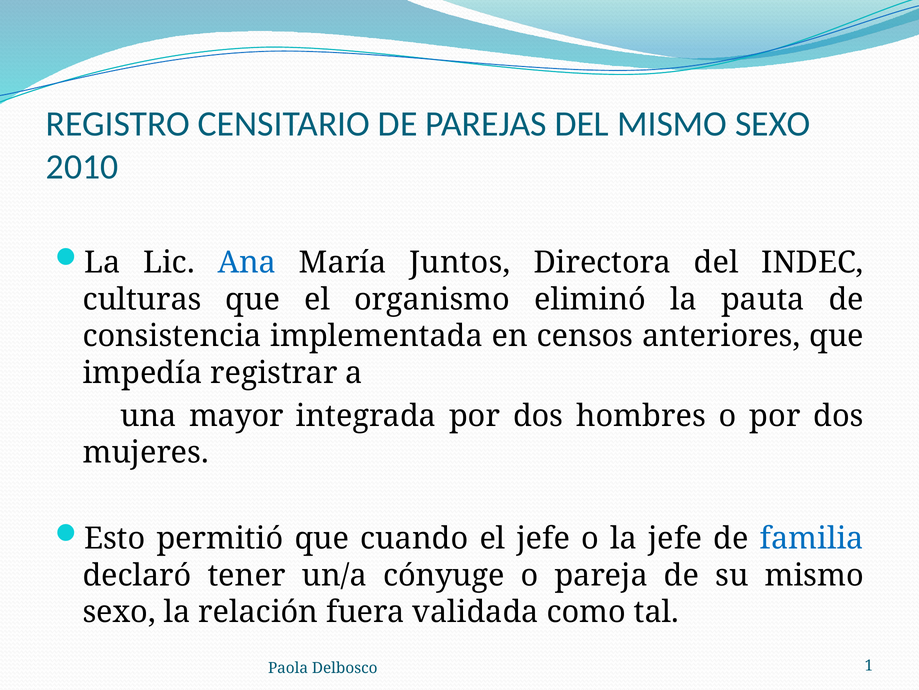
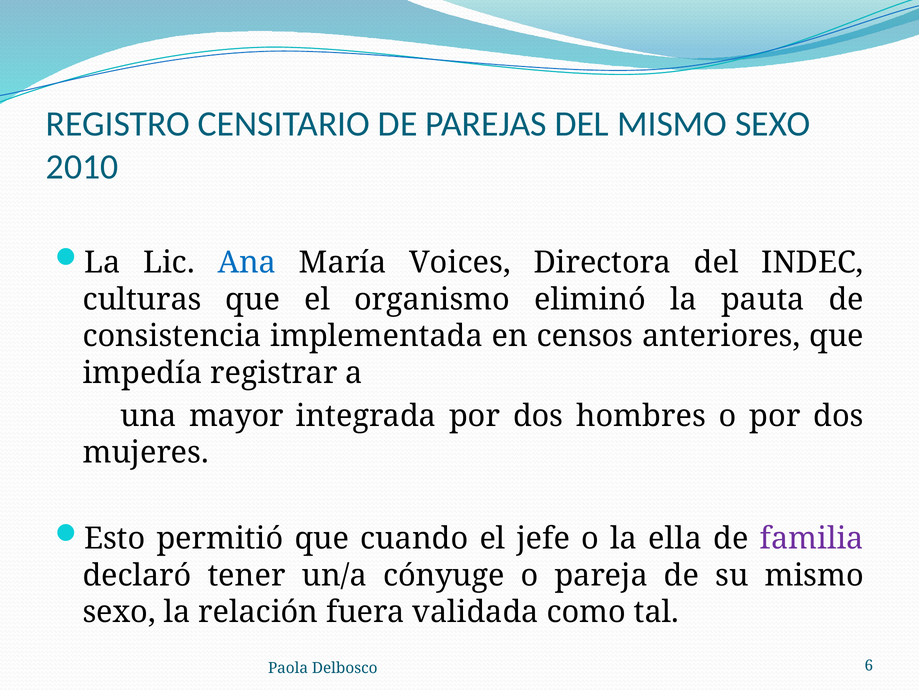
Juntos: Juntos -> Voices
la jefe: jefe -> ella
familia colour: blue -> purple
1: 1 -> 6
